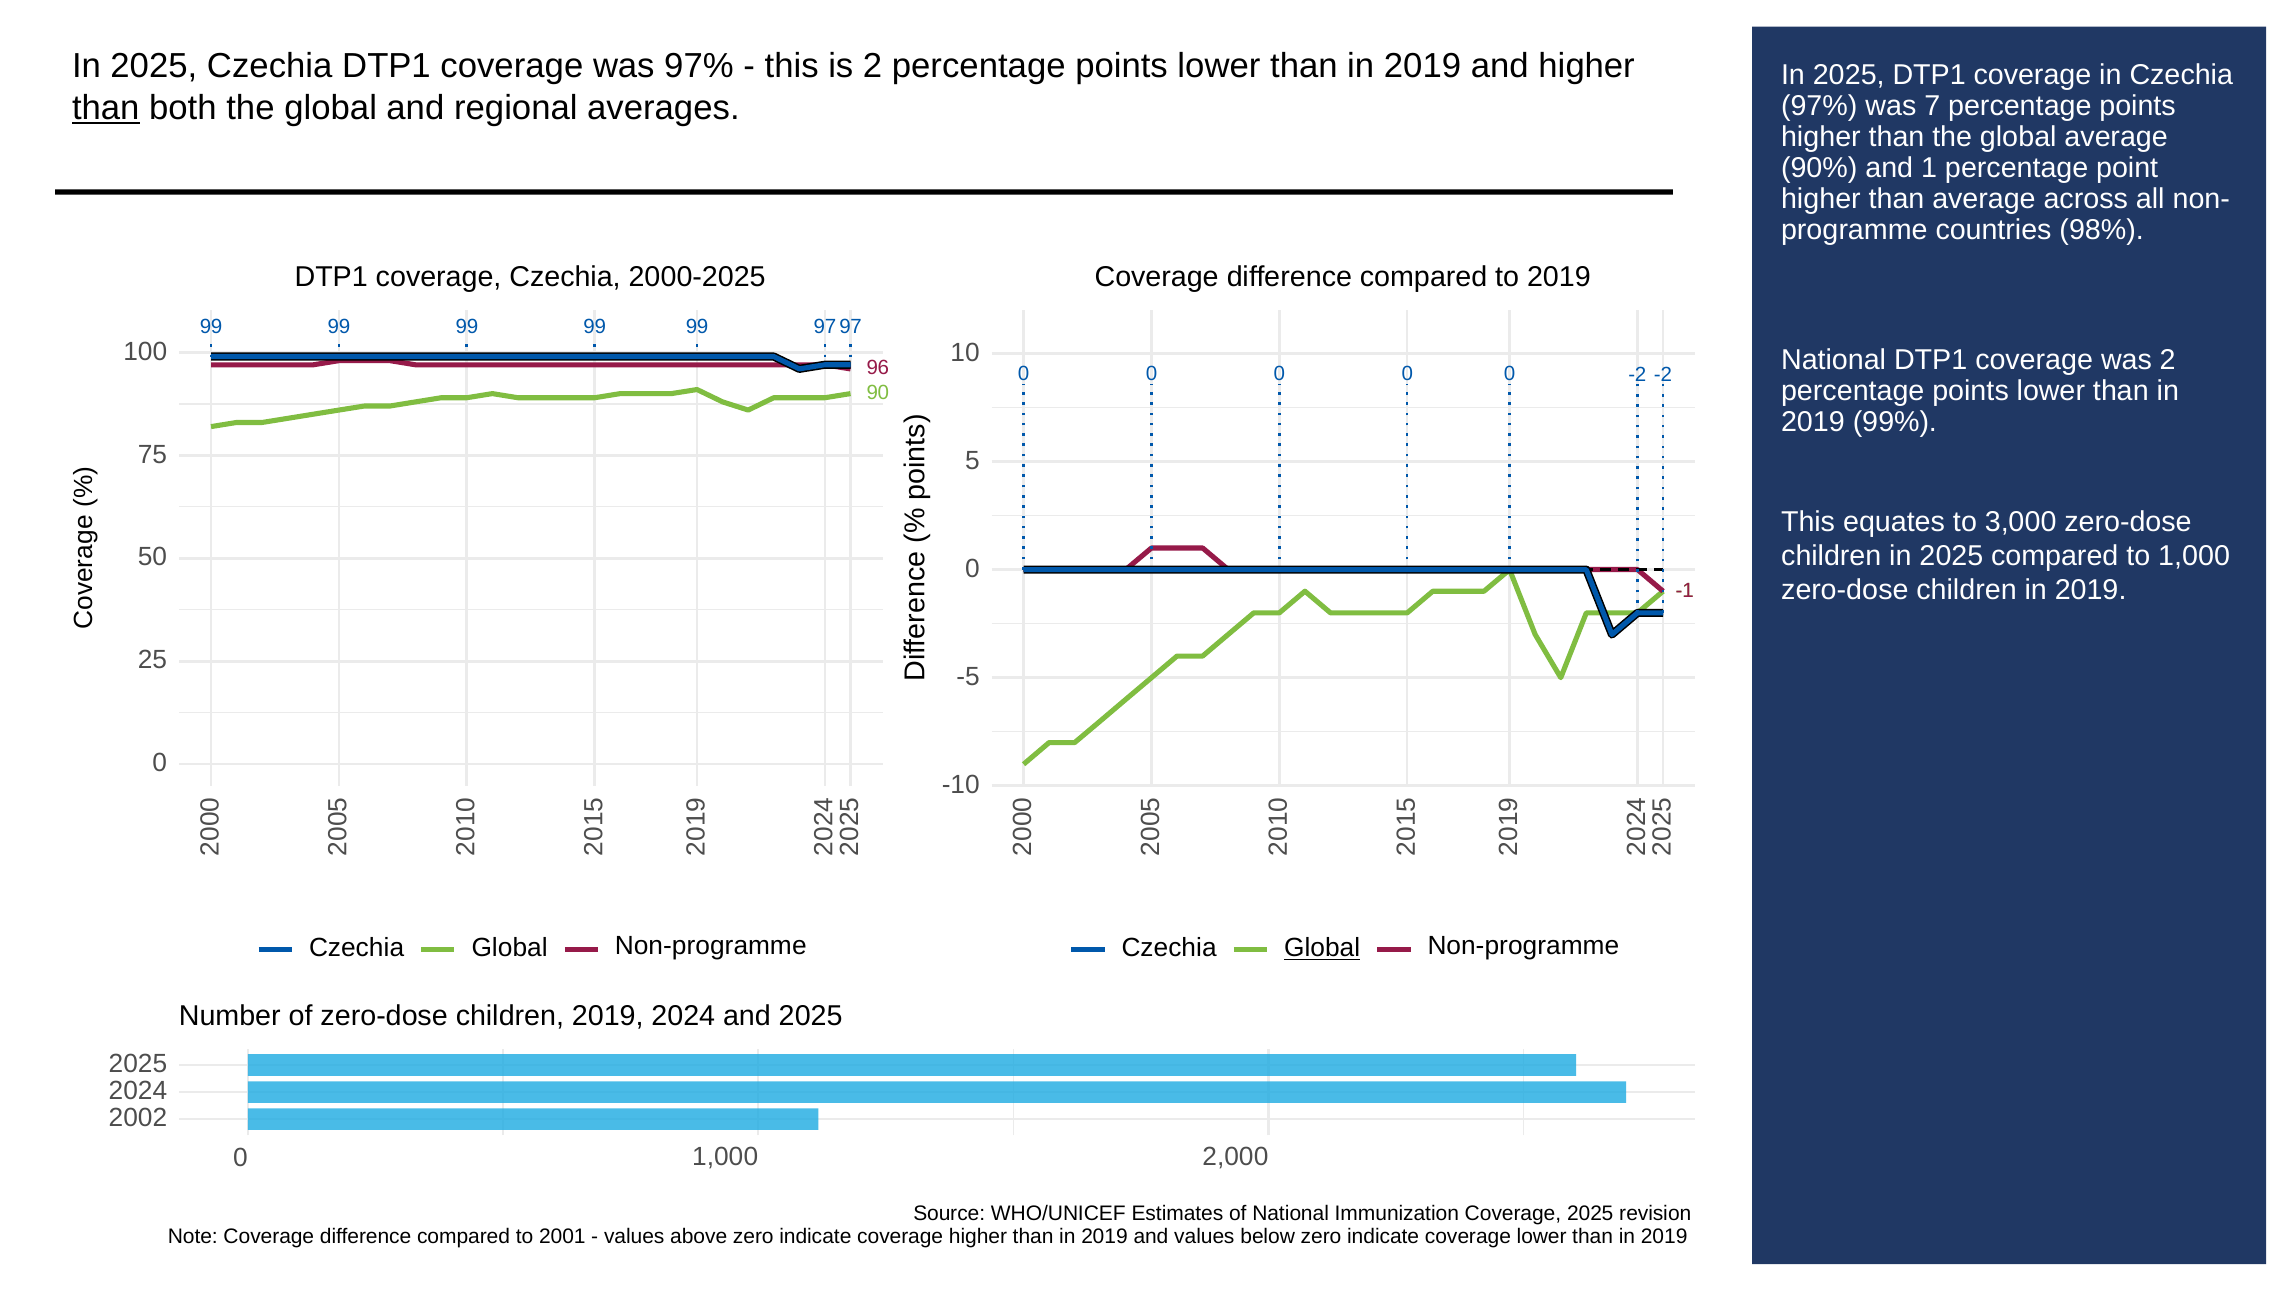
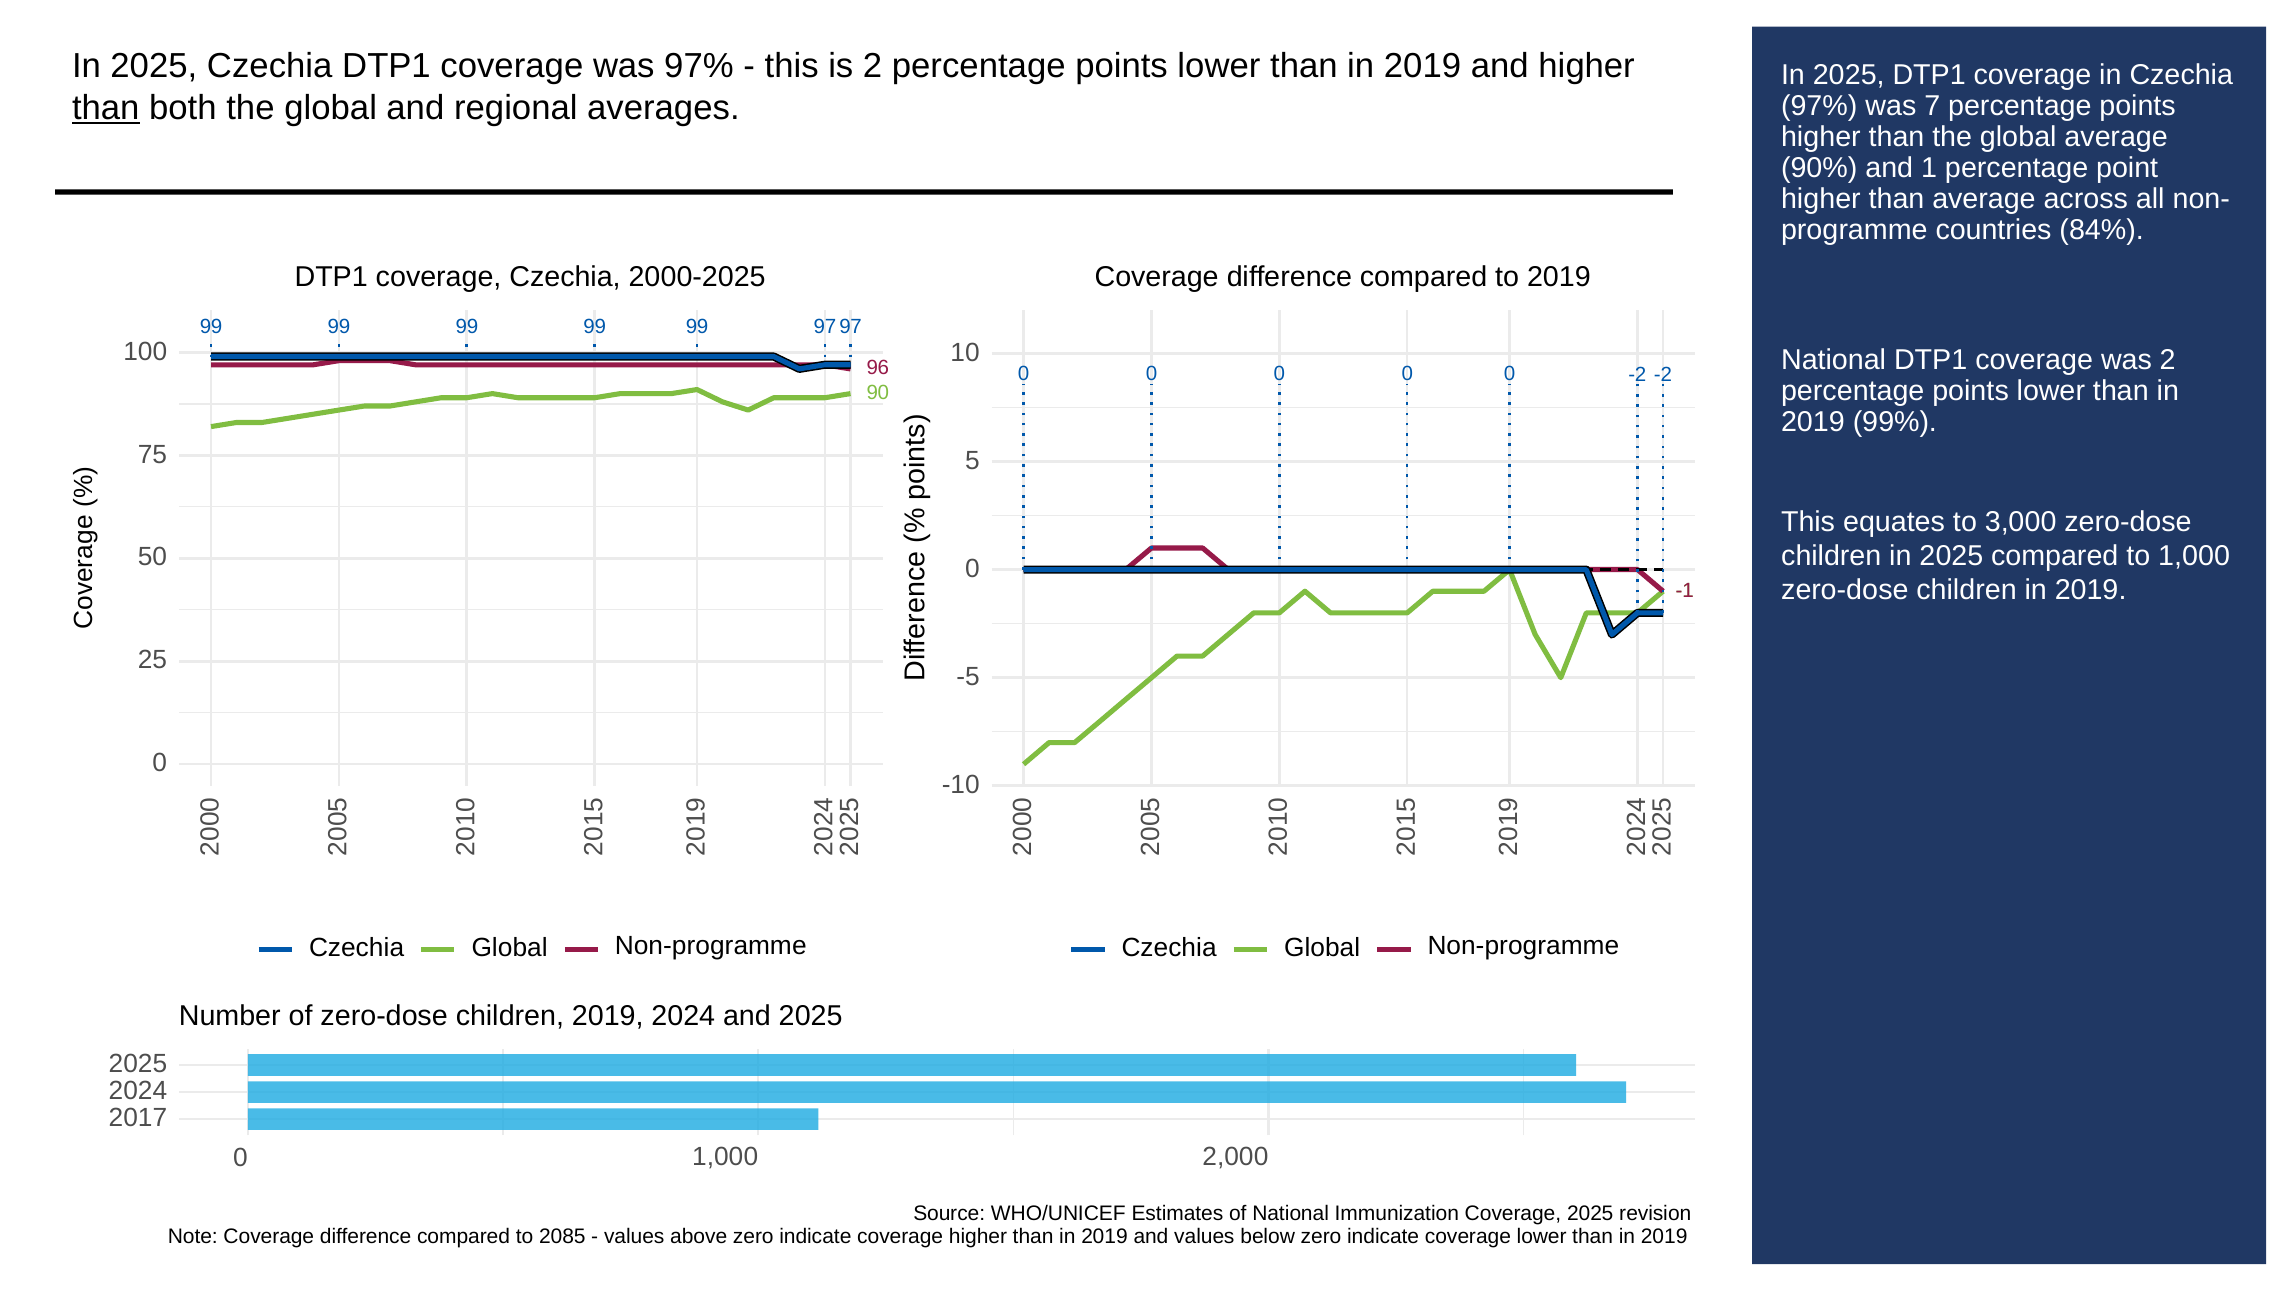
98%: 98% -> 84%
Global at (1322, 948) underline: present -> none
2002: 2002 -> 2017
2001: 2001 -> 2085
